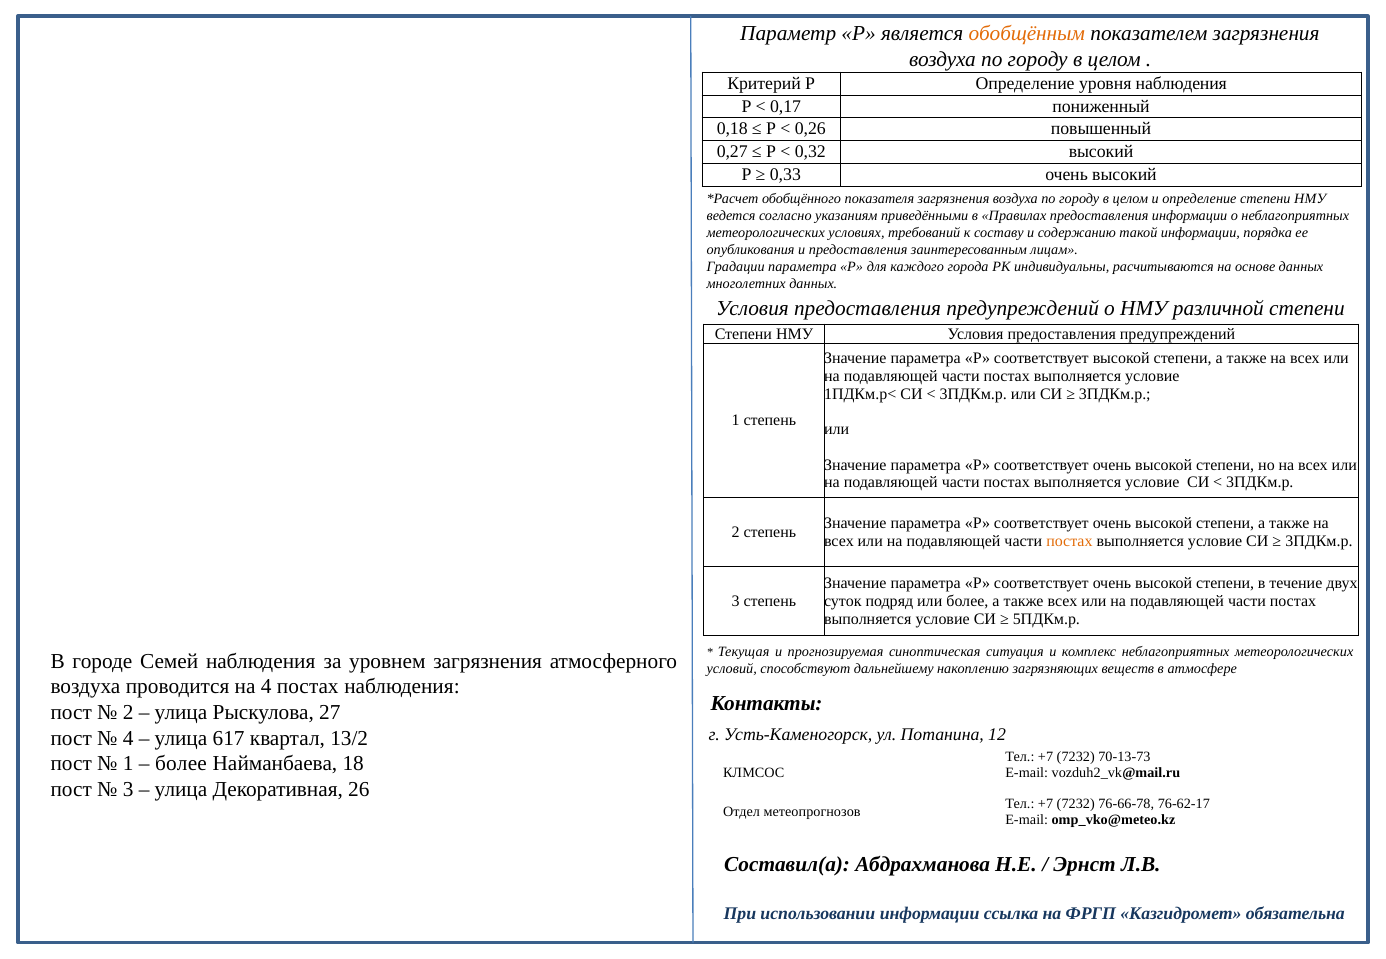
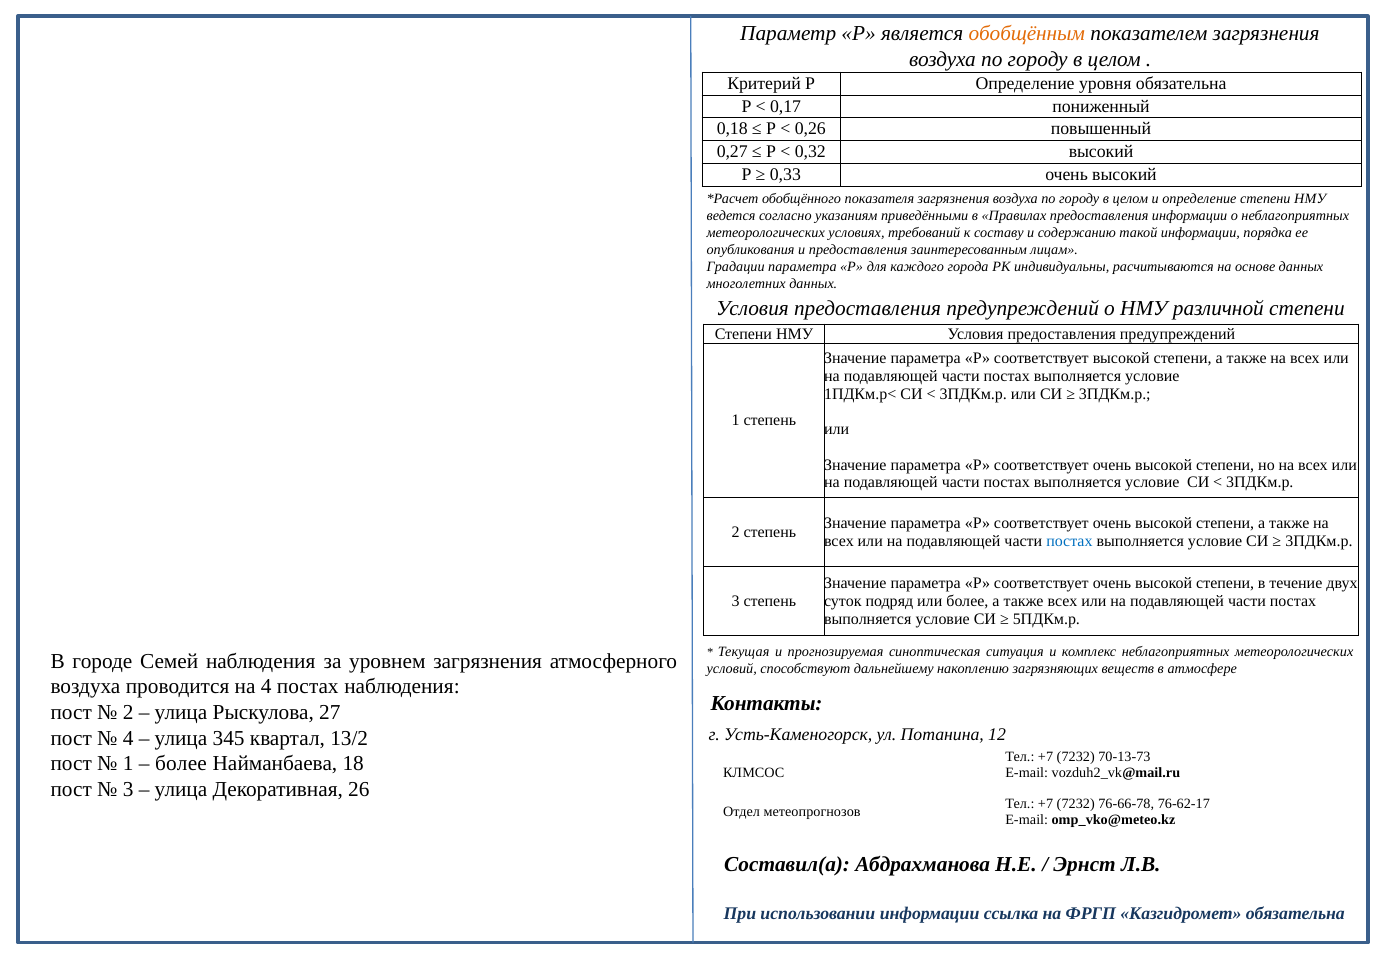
уровня наблюдения: наблюдения -> обязательна
постах at (1069, 541) colour: orange -> blue
617: 617 -> 345
